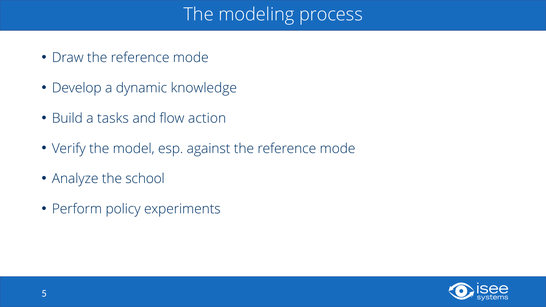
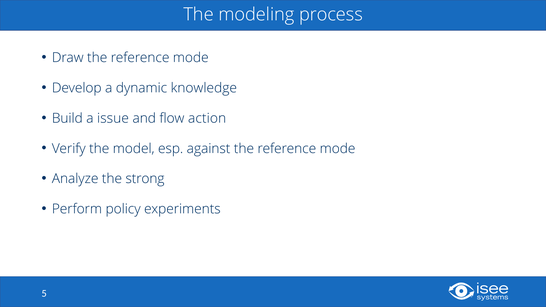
tasks: tasks -> issue
school: school -> strong
